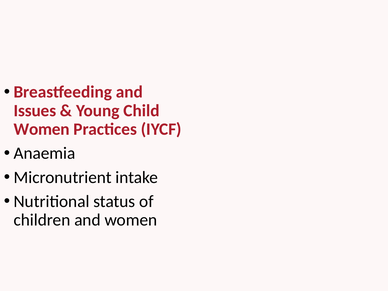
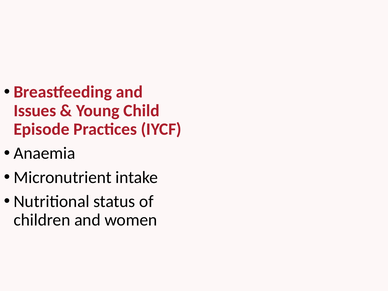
Women at (42, 129): Women -> Episode
